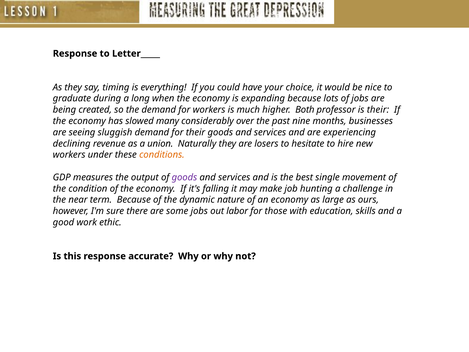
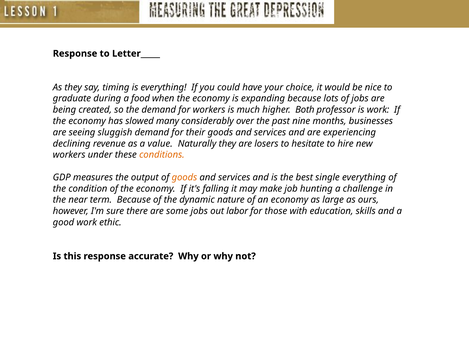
long: long -> food
is their: their -> work
union: union -> value
goods at (184, 177) colour: purple -> orange
single movement: movement -> everything
